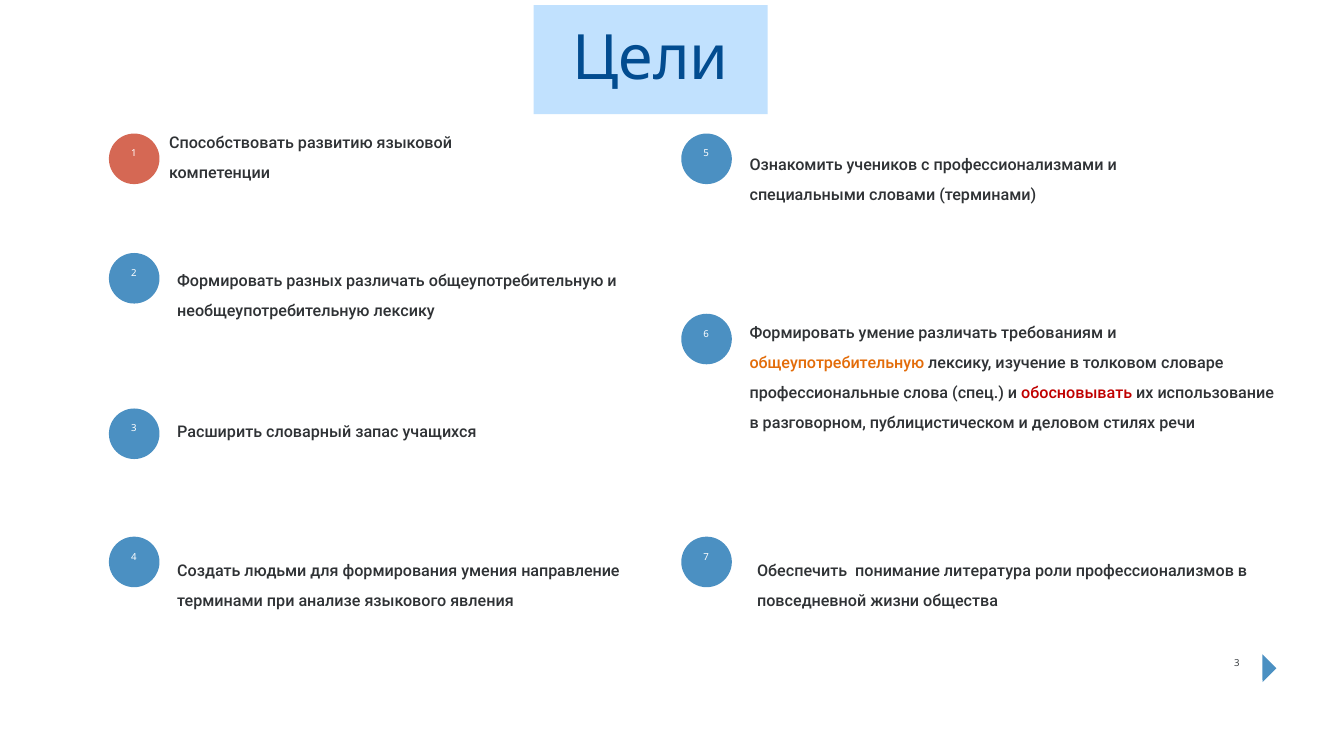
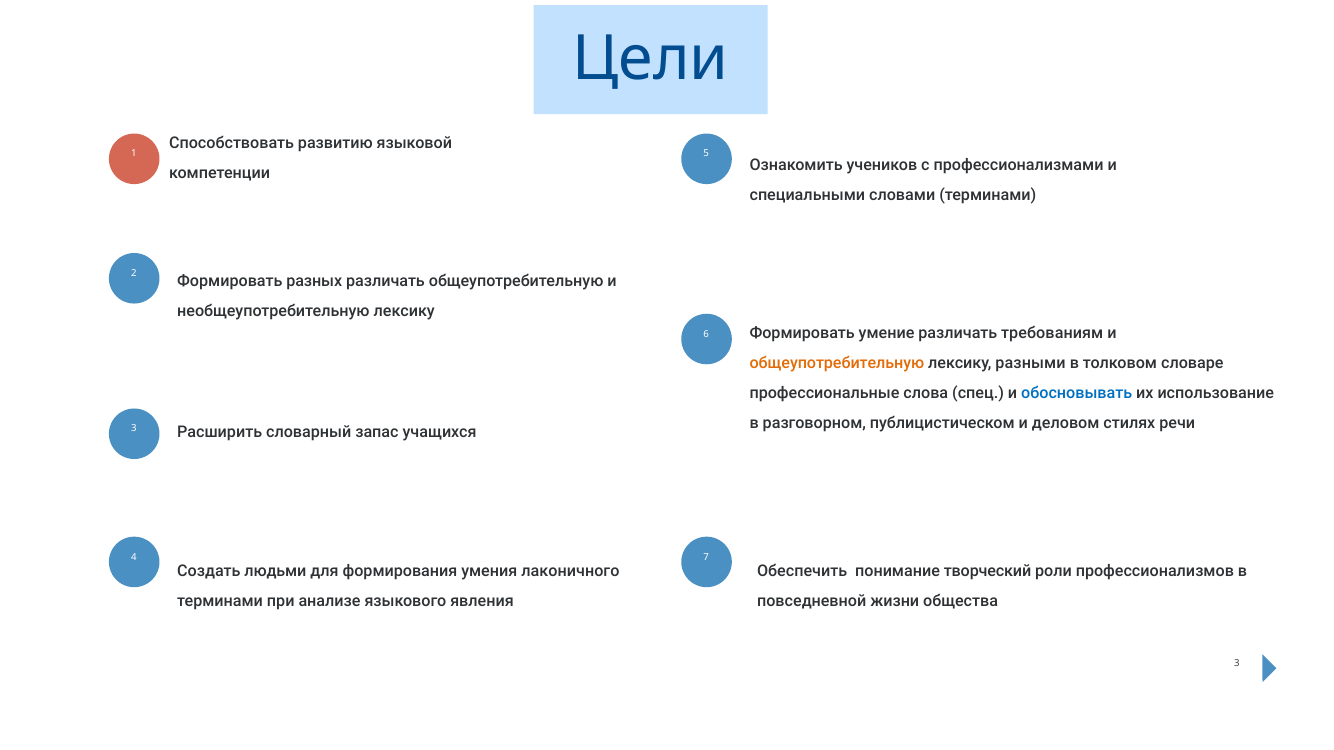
изучение: изучение -> разными
обосновывать colour: red -> blue
направление: направление -> лаконичного
литература: литература -> творческий
